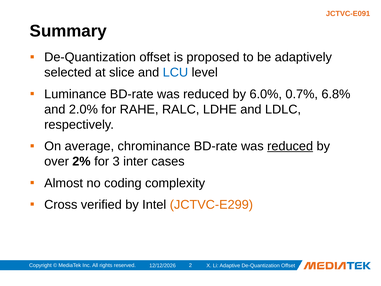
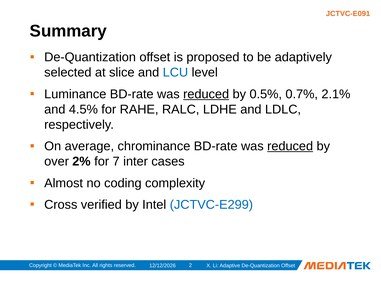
reduced at (206, 94) underline: none -> present
6.0%: 6.0% -> 0.5%
6.8%: 6.8% -> 2.1%
2.0%: 2.0% -> 4.5%
3: 3 -> 7
JCTVC-E299 colour: orange -> blue
